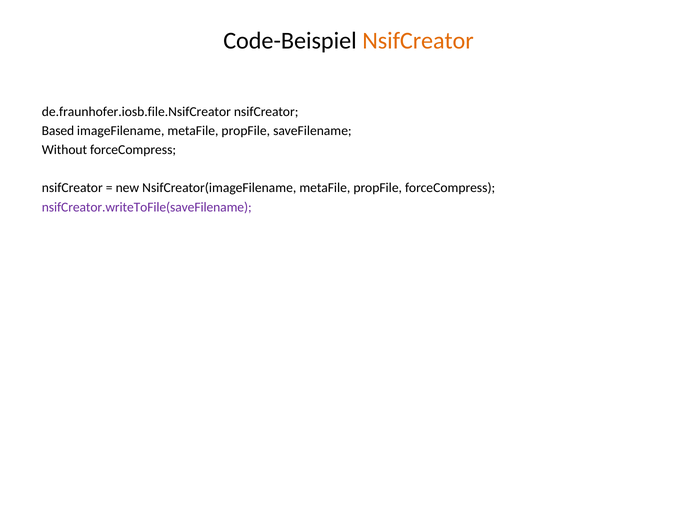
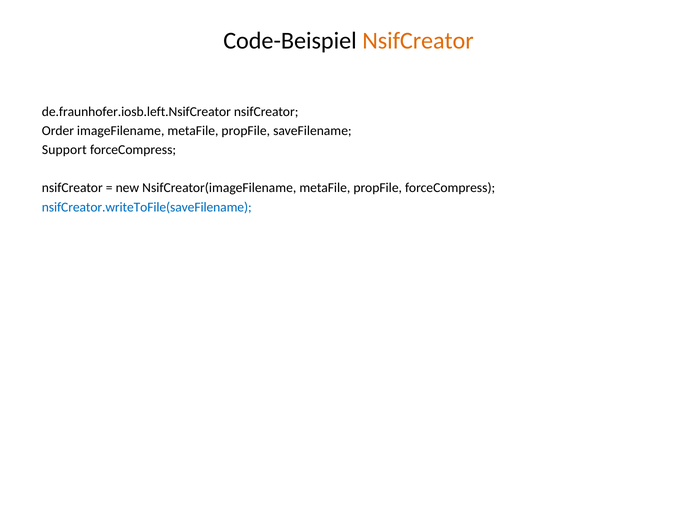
de.fraunhofer.iosb.file.NsifCreator: de.fraunhofer.iosb.file.NsifCreator -> de.fraunhofer.iosb.left.NsifCreator
Based: Based -> Order
Without: Without -> Support
nsifCreator.writeToFile(saveFilename colour: purple -> blue
